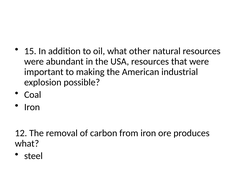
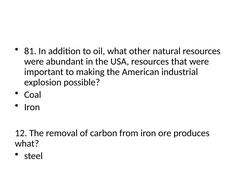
15: 15 -> 81
